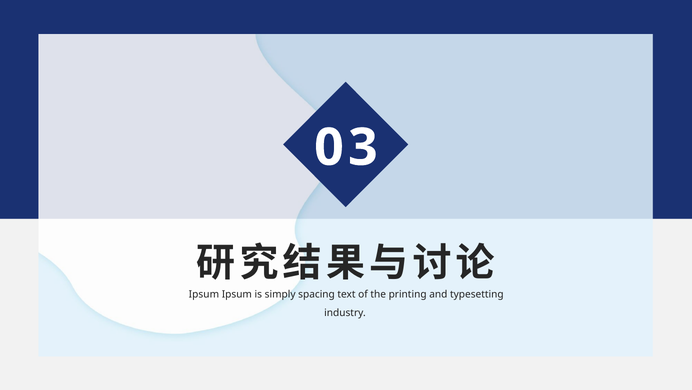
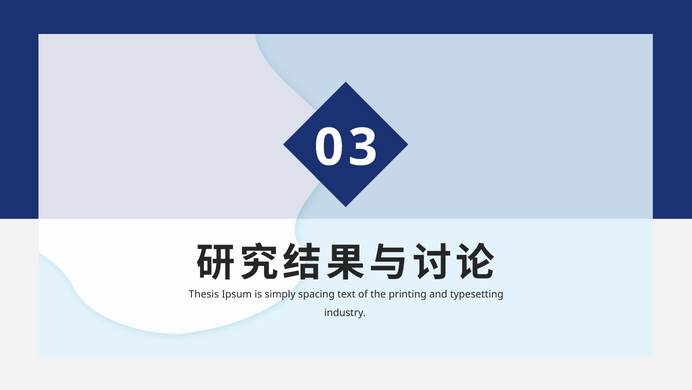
Ipsum at (204, 294): Ipsum -> Thesis
